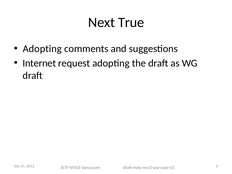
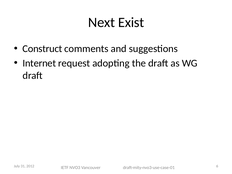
True: True -> Exist
Adopting at (42, 49): Adopting -> Construct
